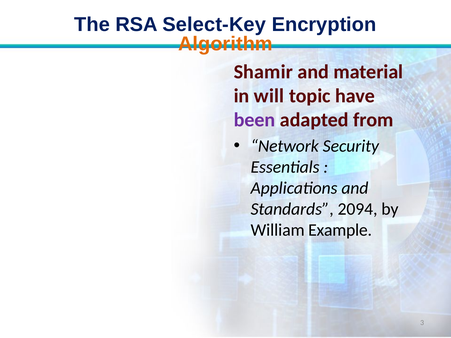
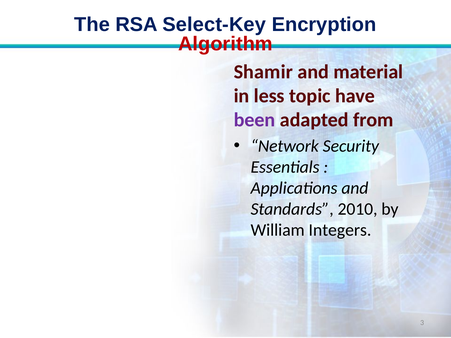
Algorithm colour: orange -> red
will: will -> less
2094: 2094 -> 2010
Example: Example -> Integers
